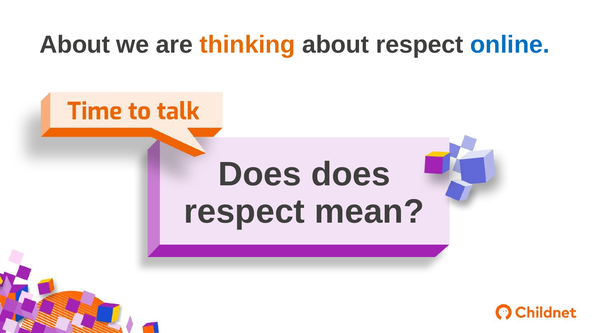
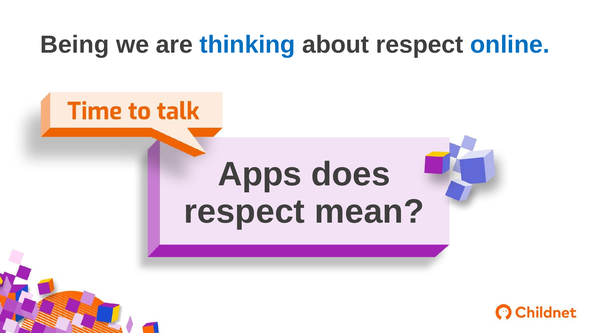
About at (75, 45): About -> Being
thinking colour: orange -> blue
Does at (260, 174): Does -> Apps
